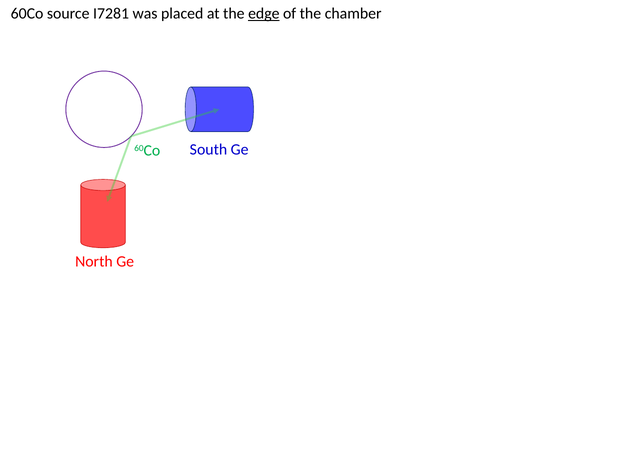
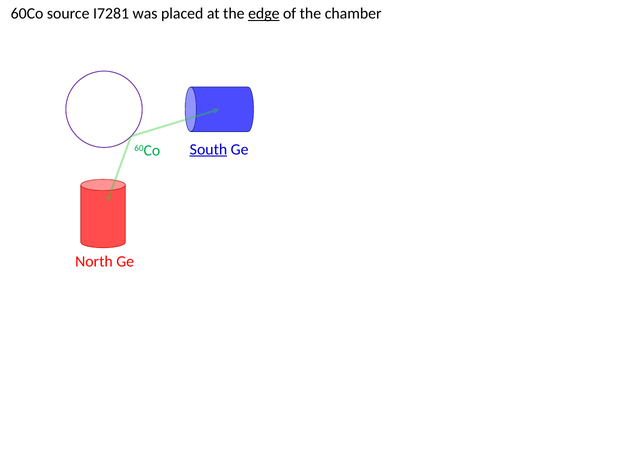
South underline: none -> present
